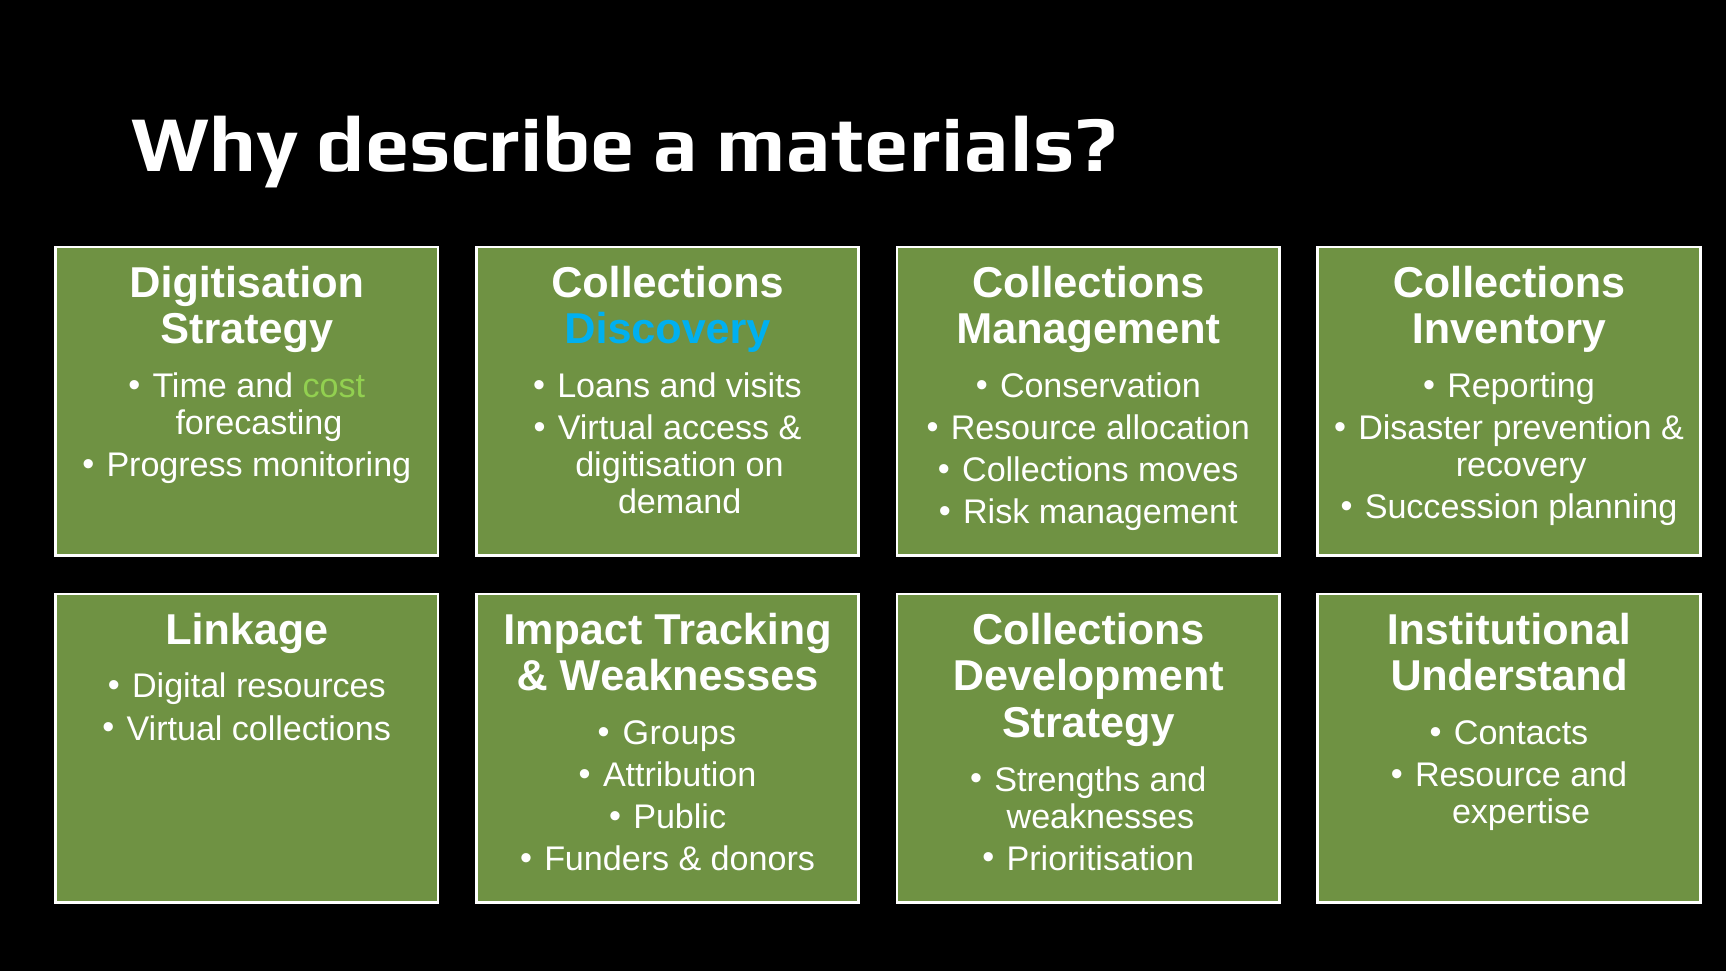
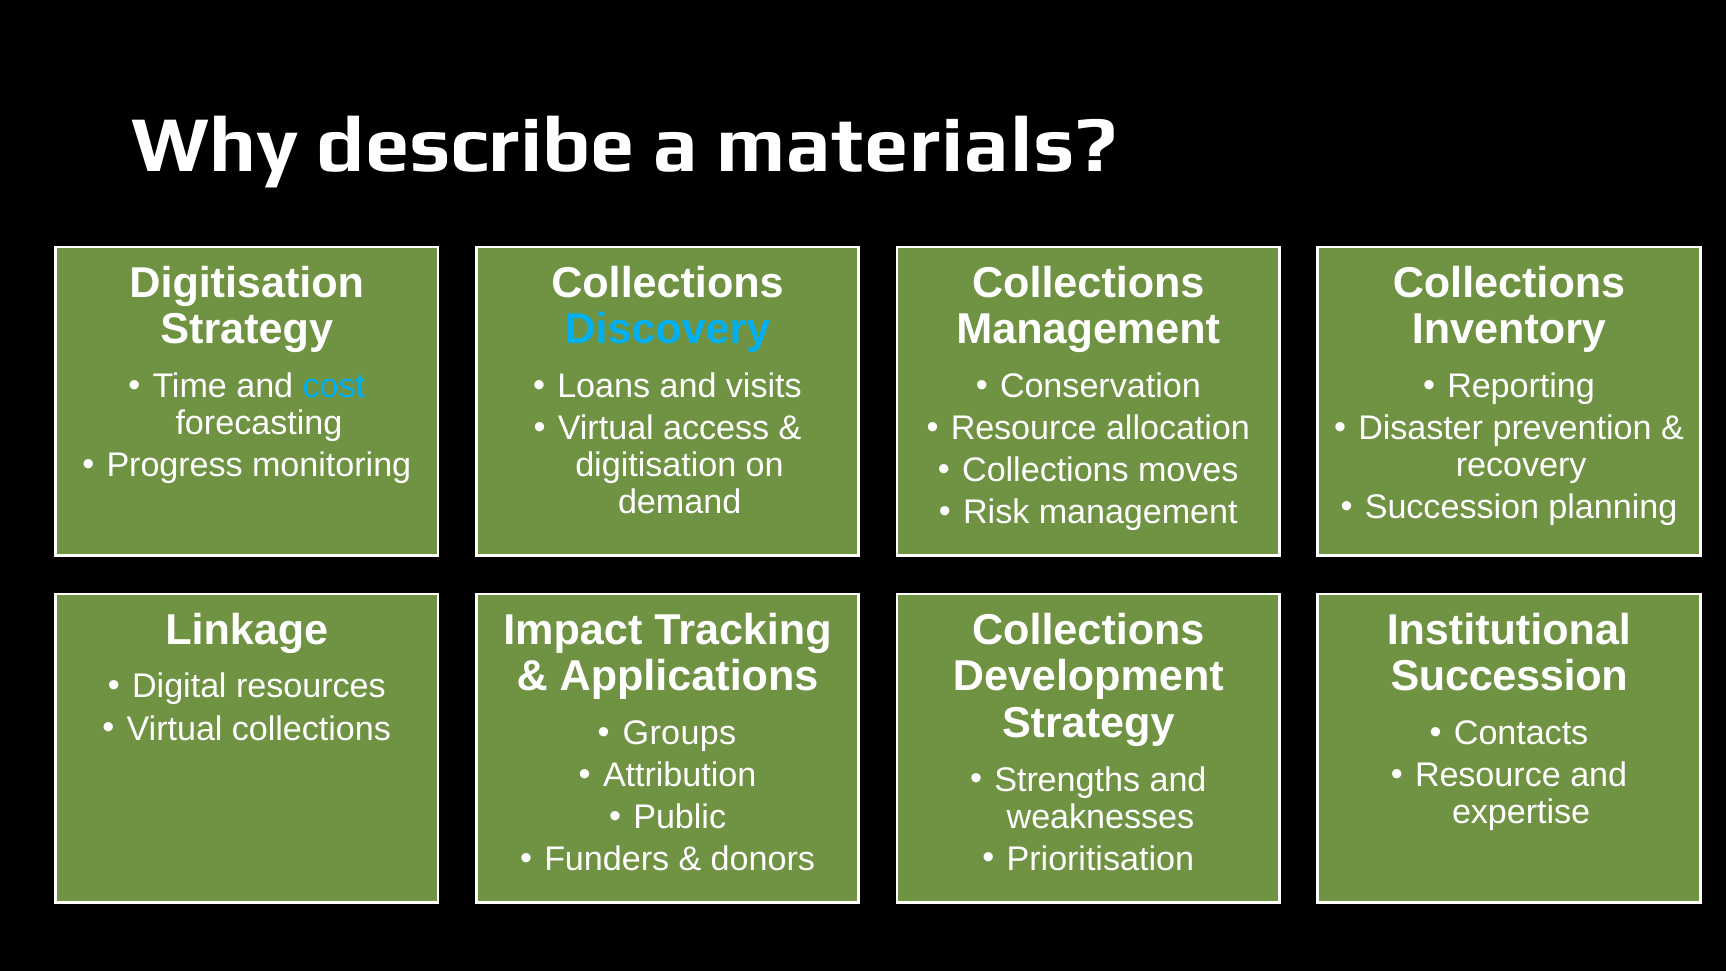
cost colour: light green -> light blue
Weaknesses at (689, 676): Weaknesses -> Applications
Understand at (1509, 676): Understand -> Succession
